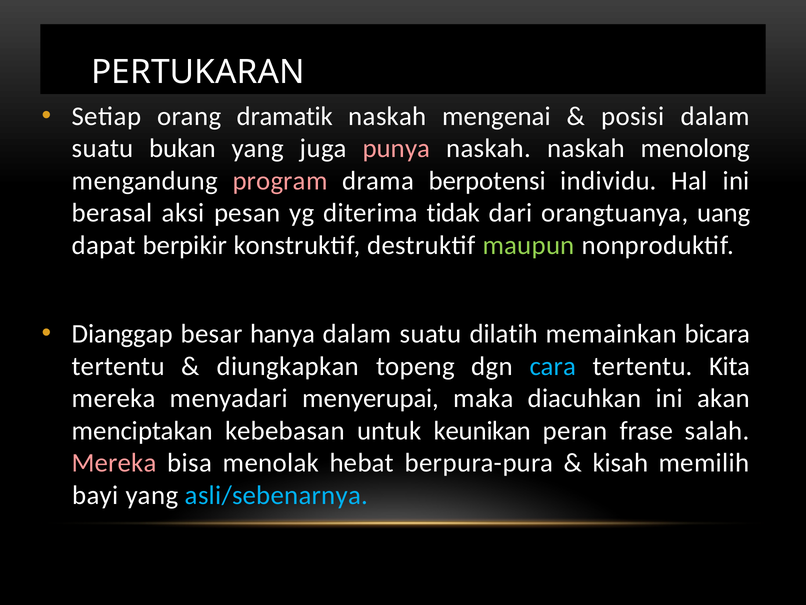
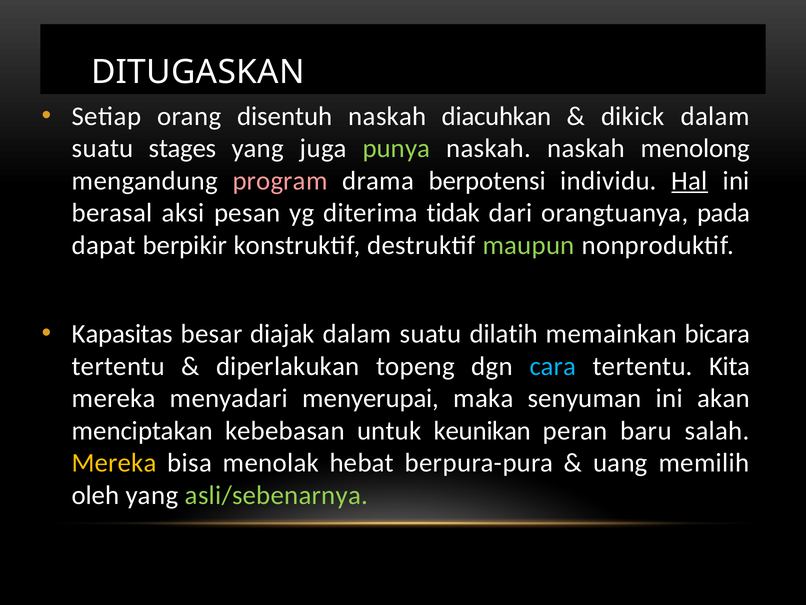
PERTUKARAN: PERTUKARAN -> DITUGASKAN
dramatik: dramatik -> disentuh
mengenai: mengenai -> diacuhkan
posisi: posisi -> dikick
bukan: bukan -> stages
punya colour: pink -> light green
Hal underline: none -> present
uang: uang -> pada
Dianggap: Dianggap -> Kapasitas
hanya: hanya -> diajak
diungkapkan: diungkapkan -> diperlakukan
diacuhkan: diacuhkan -> senyuman
frase: frase -> baru
Mereka at (114, 463) colour: pink -> yellow
kisah: kisah -> uang
bayi: bayi -> oleh
asli/sebenarnya colour: light blue -> light green
